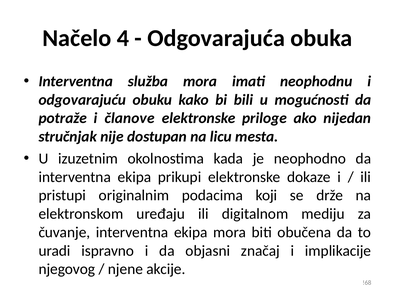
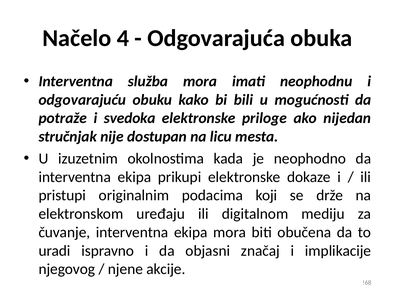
članove: članove -> svedoka
